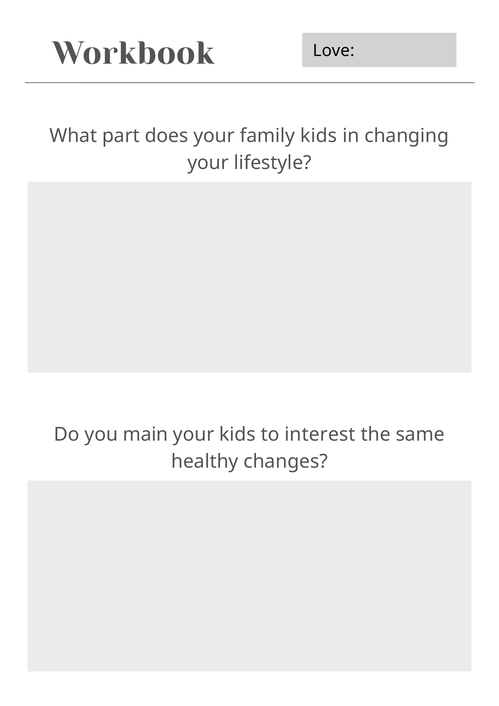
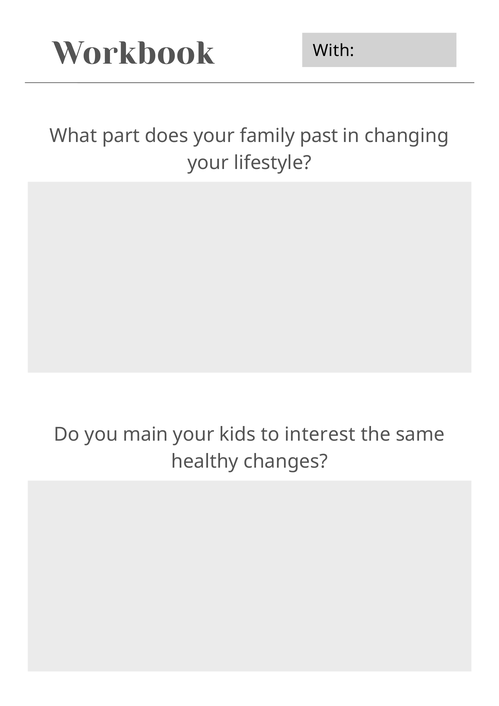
Love: Love -> With
family kids: kids -> past
